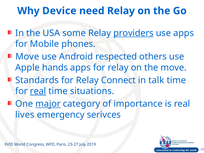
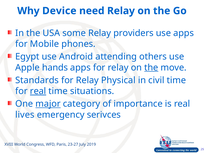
providers underline: present -> none
Move at (27, 57): Move -> Egypt
respected: respected -> attending
the at (151, 68) underline: none -> present
Connect: Connect -> Physical
talk: talk -> civil
